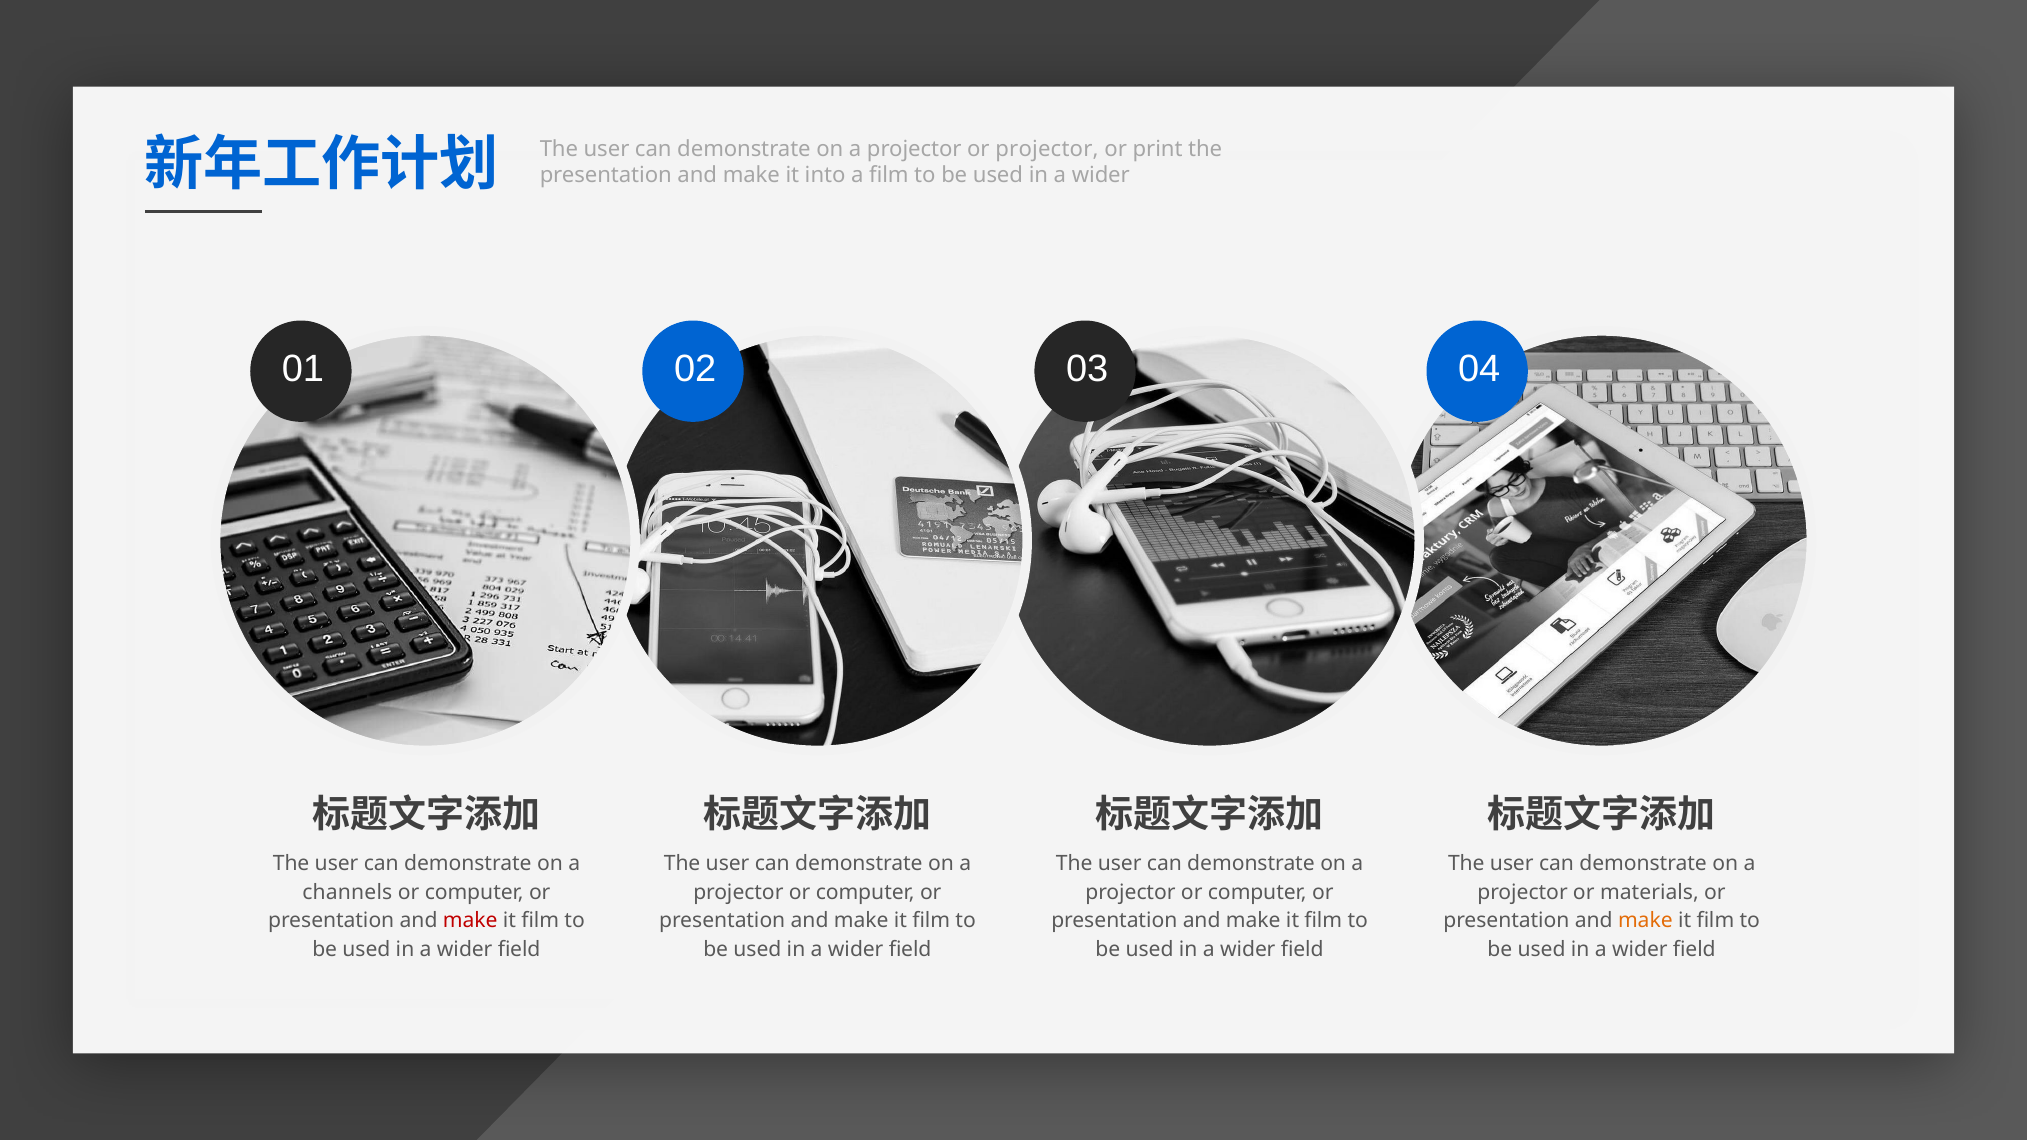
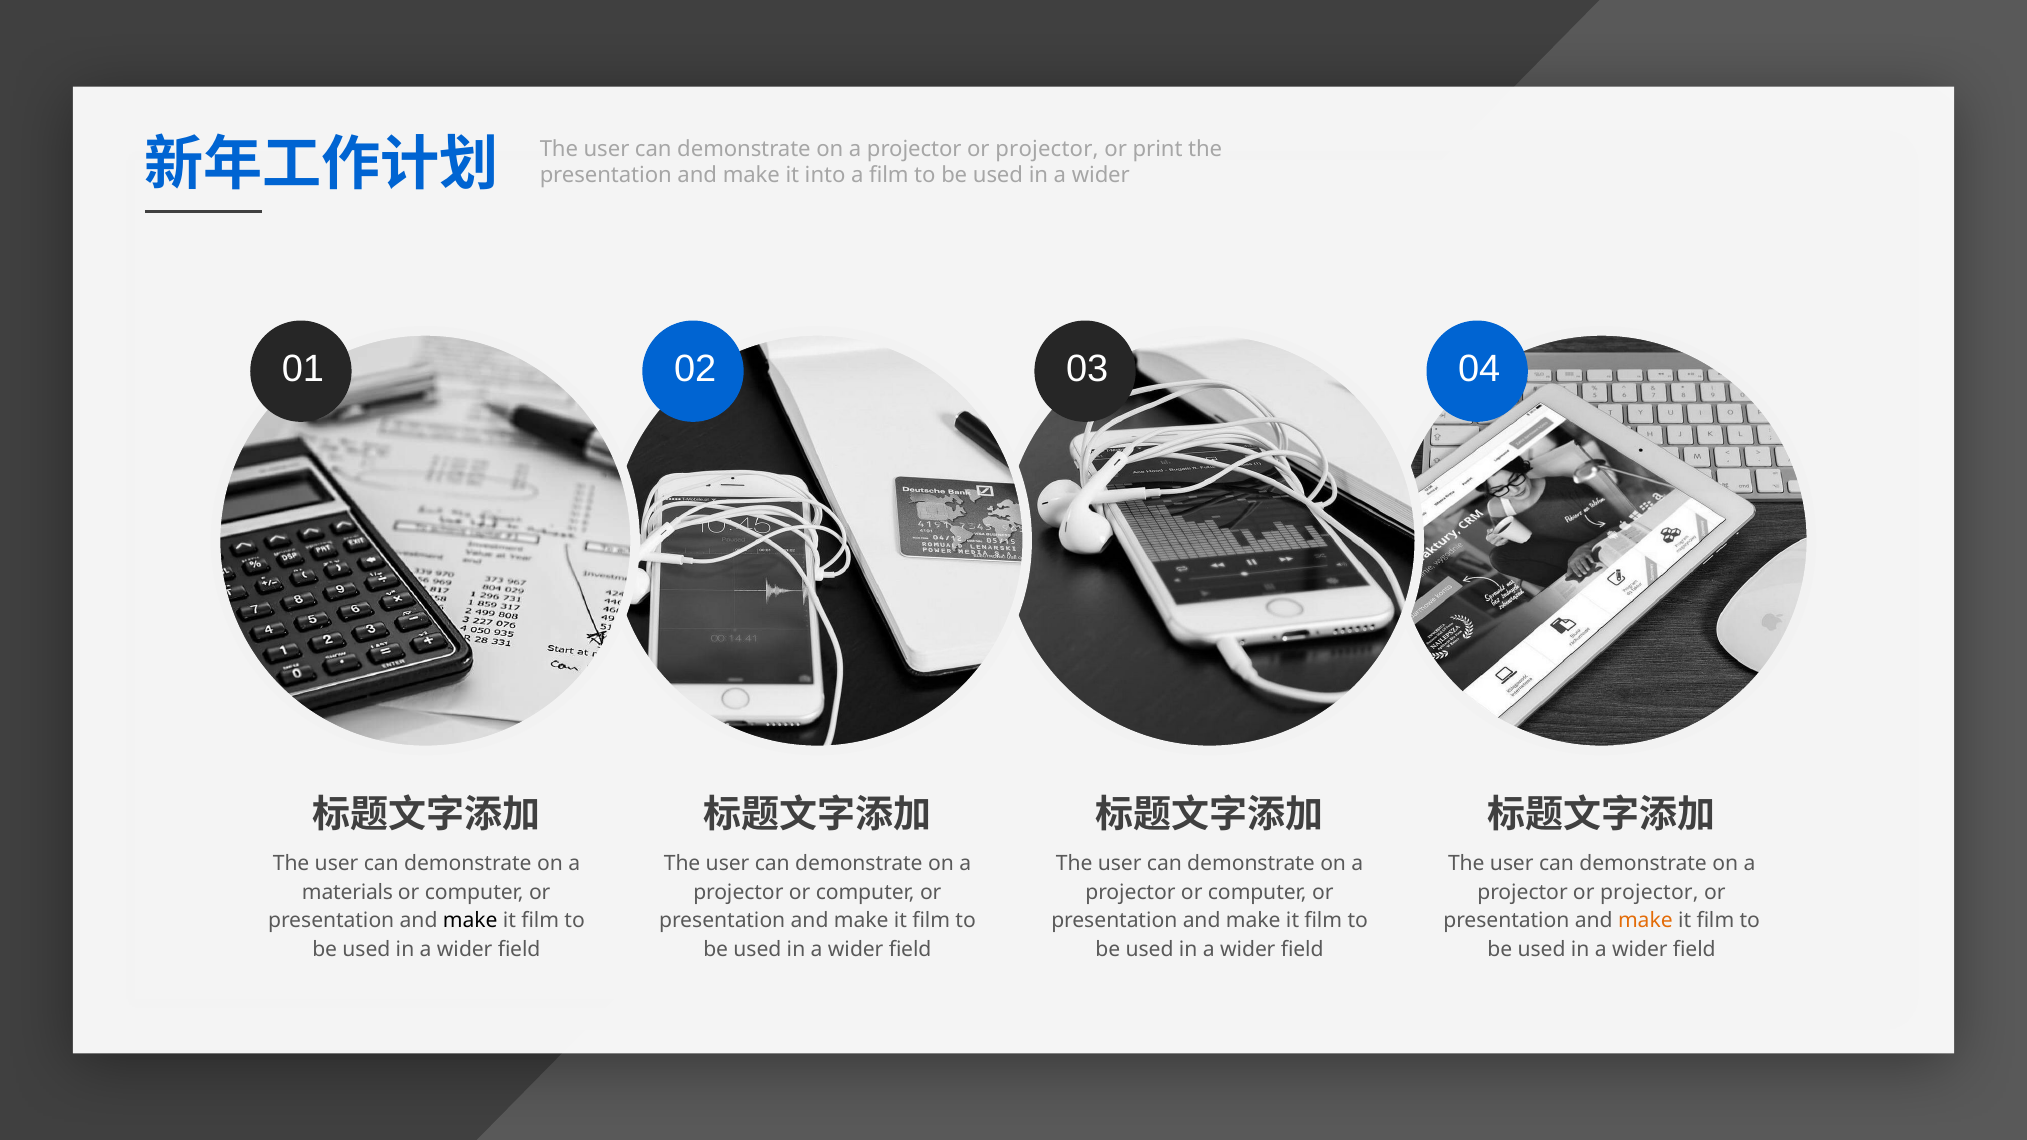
channels: channels -> materials
materials at (1649, 892): materials -> projector
make at (470, 921) colour: red -> black
